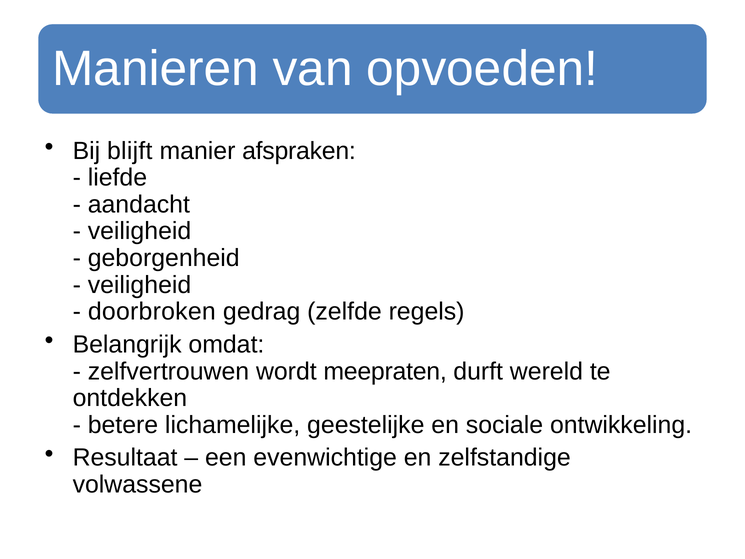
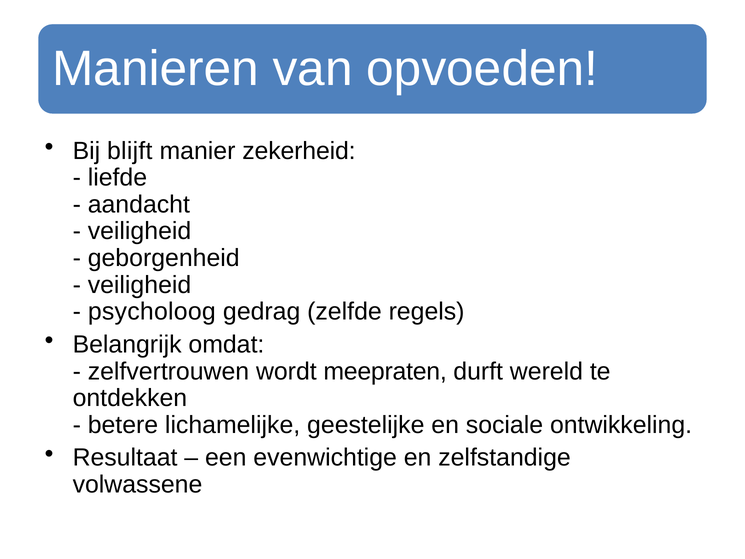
afspraken: afspraken -> zekerheid
doorbroken: doorbroken -> psycholoog
